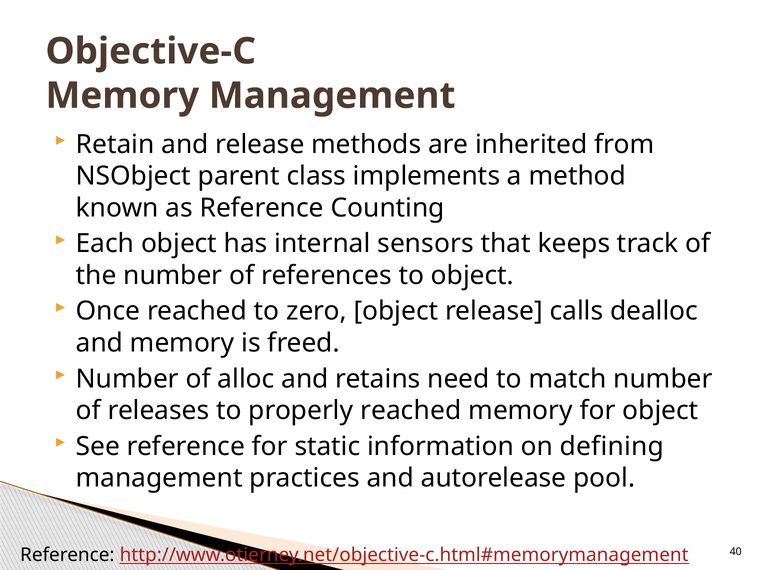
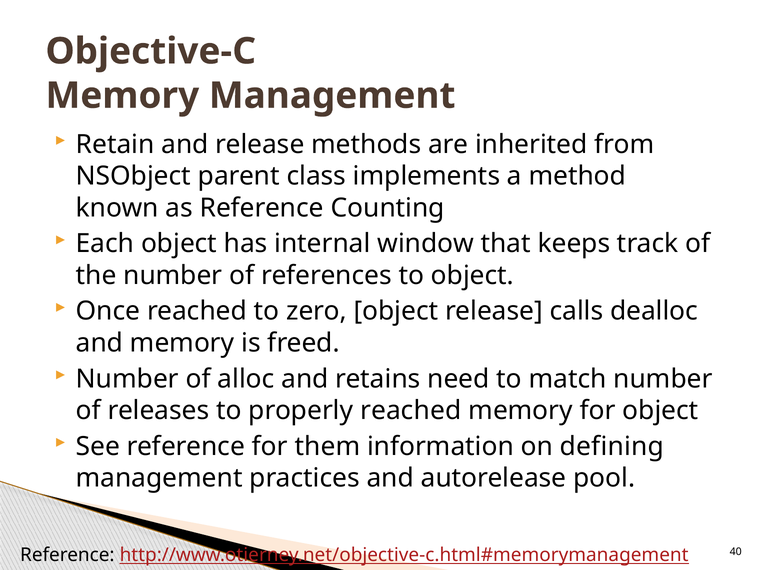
sensors: sensors -> window
static: static -> them
